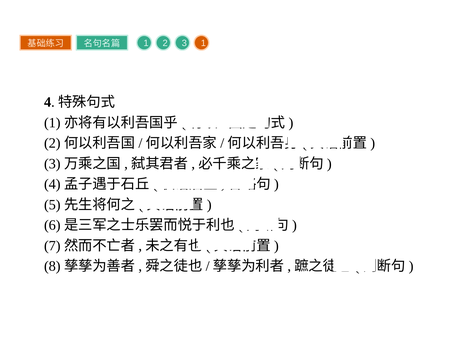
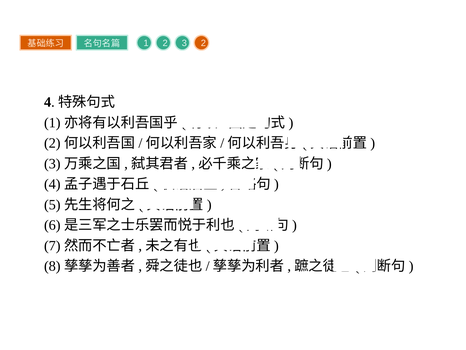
3 1: 1 -> 2
